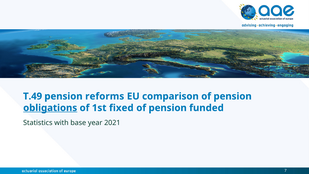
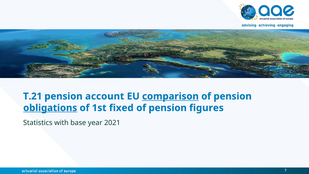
T.49: T.49 -> T.21
reforms: reforms -> account
comparison underline: none -> present
funded: funded -> figures
